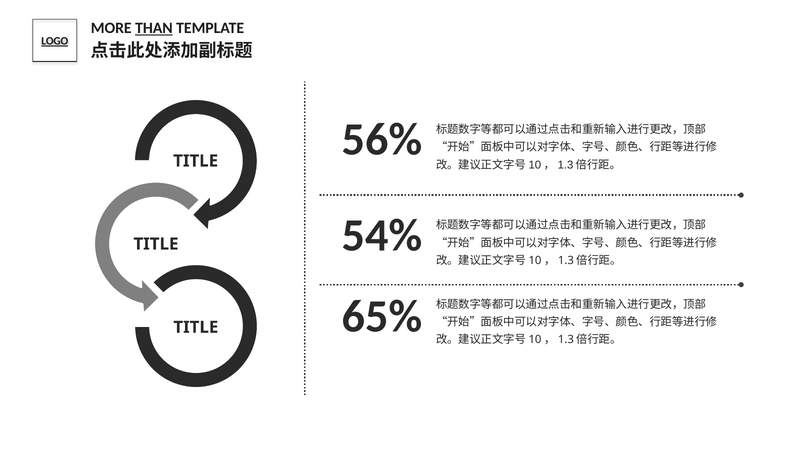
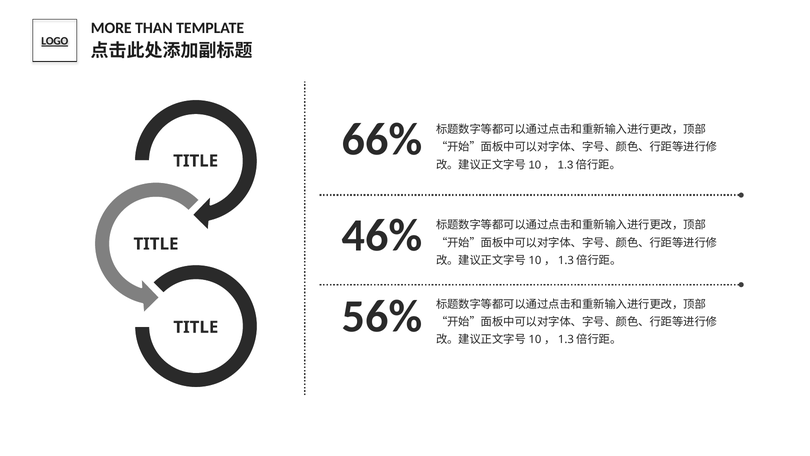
THAN underline: present -> none
56%: 56% -> 66%
54%: 54% -> 46%
65%: 65% -> 56%
